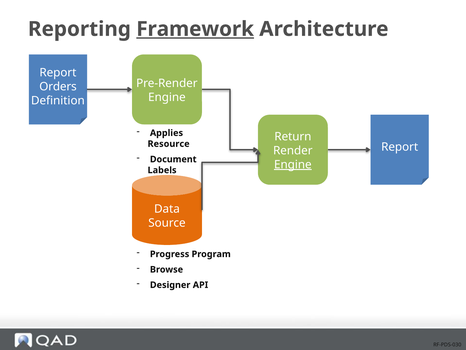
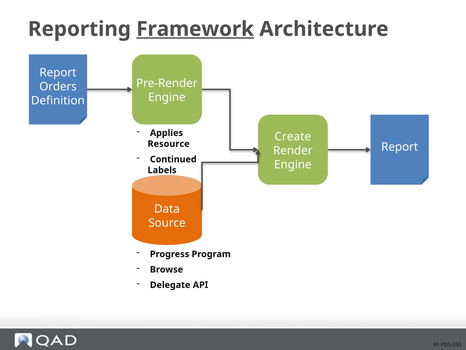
Return: Return -> Create
Document: Document -> Continued
Engine at (293, 164) underline: present -> none
Designer: Designer -> Delegate
